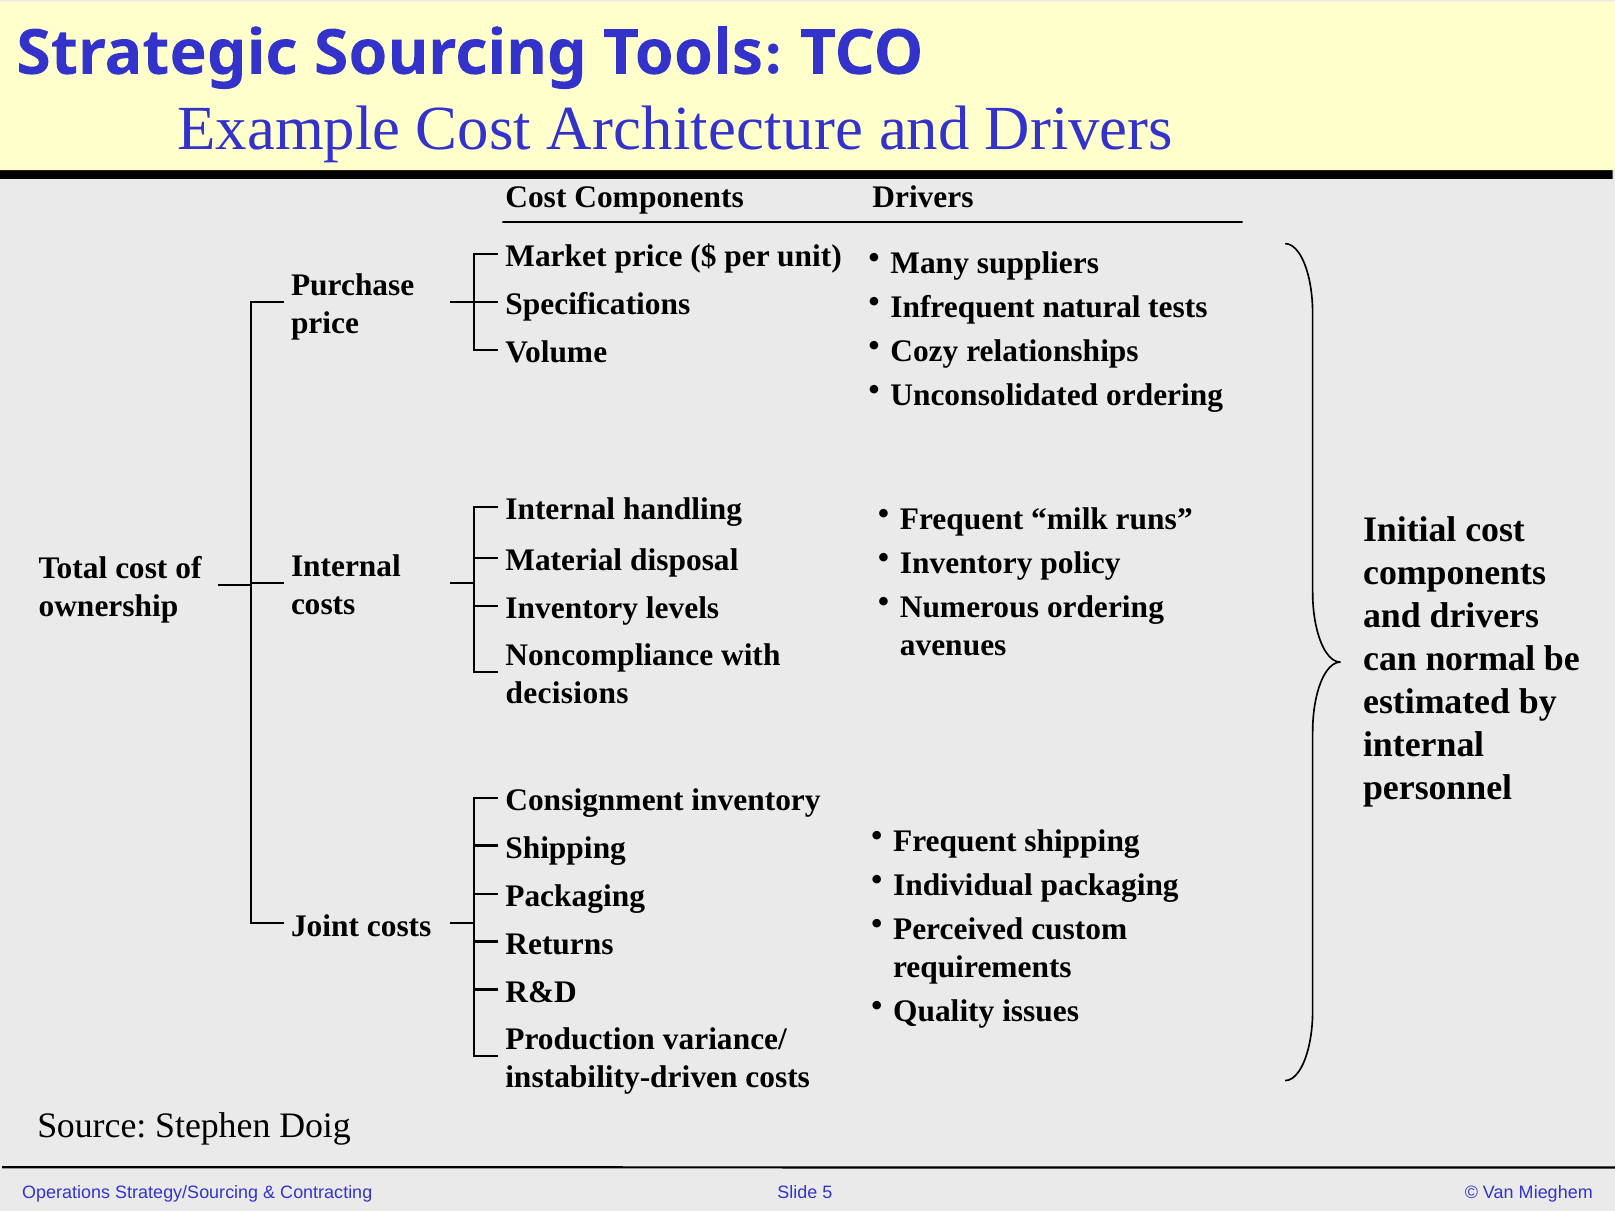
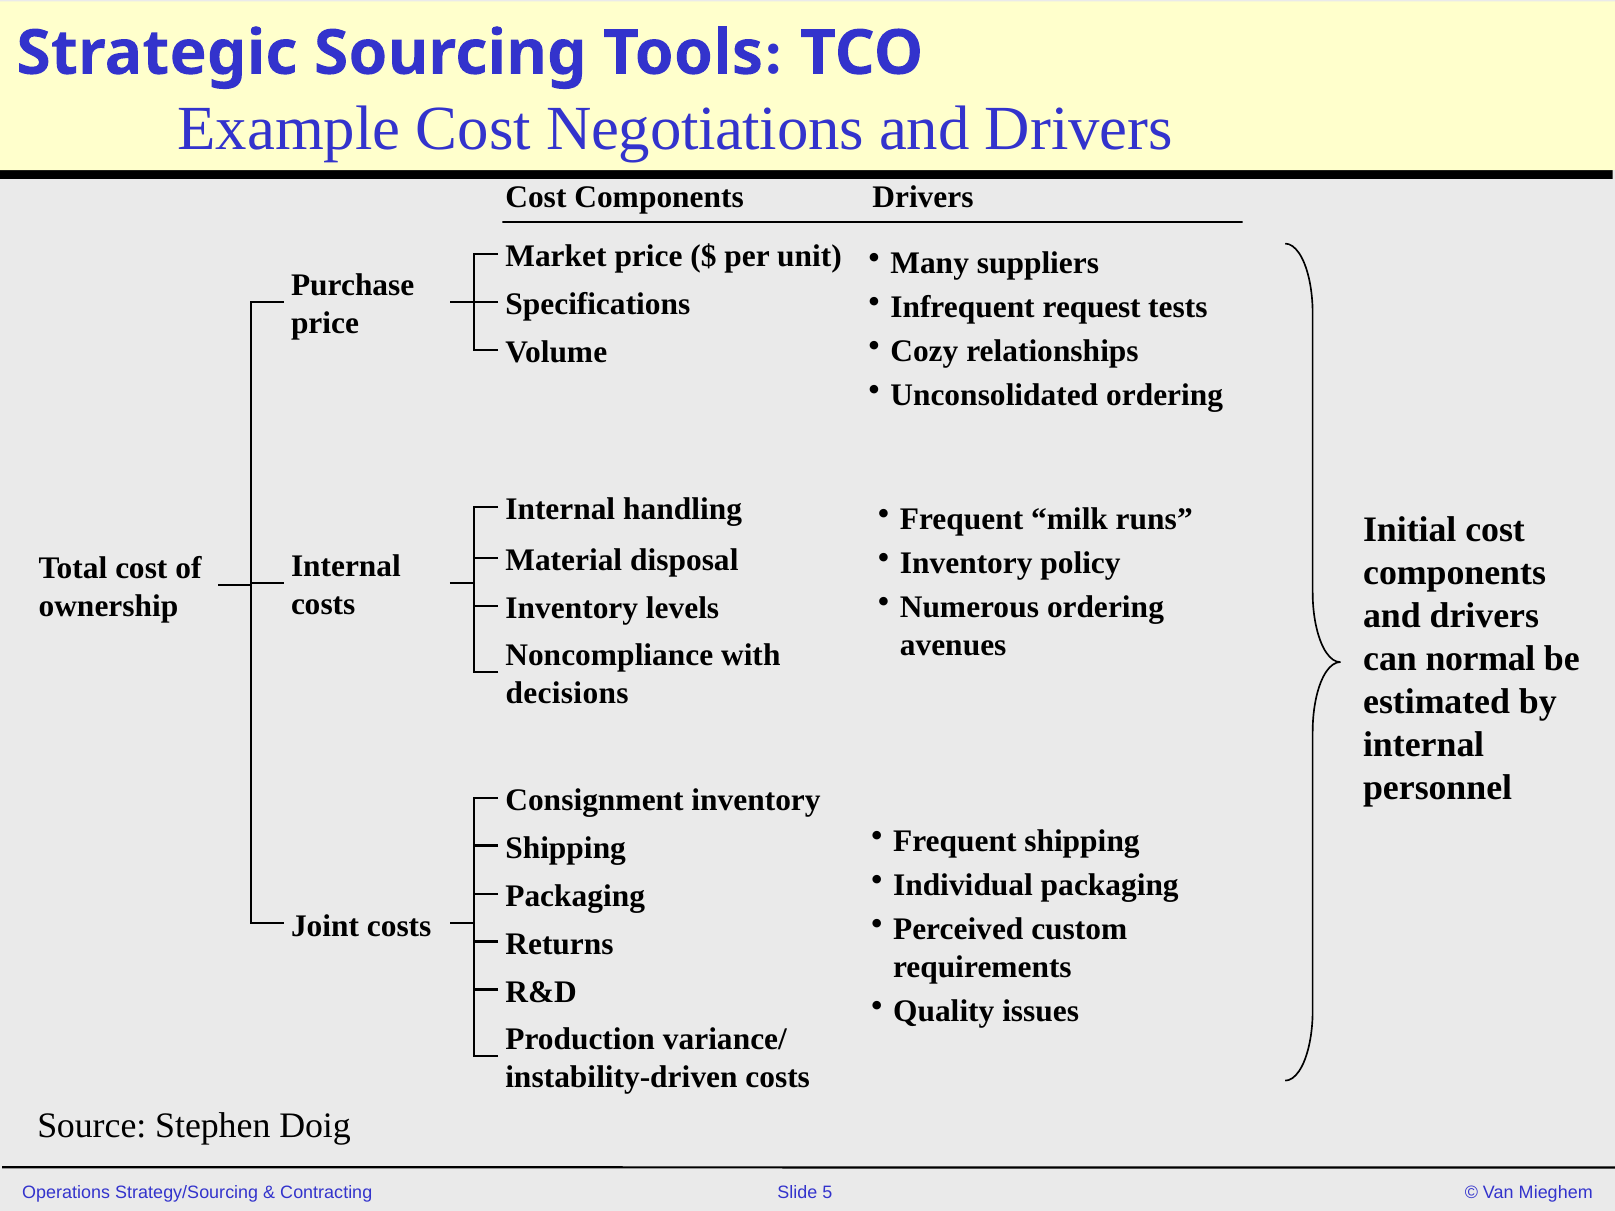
Architecture: Architecture -> Negotiations
natural: natural -> request
